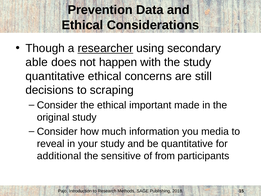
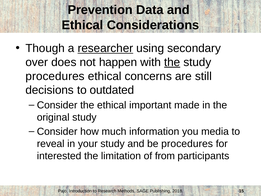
able: able -> over
the at (172, 62) underline: none -> present
quantitative at (55, 76): quantitative -> procedures
scraping: scraping -> outdated
be quantitative: quantitative -> procedures
additional: additional -> interested
sensitive: sensitive -> limitation
